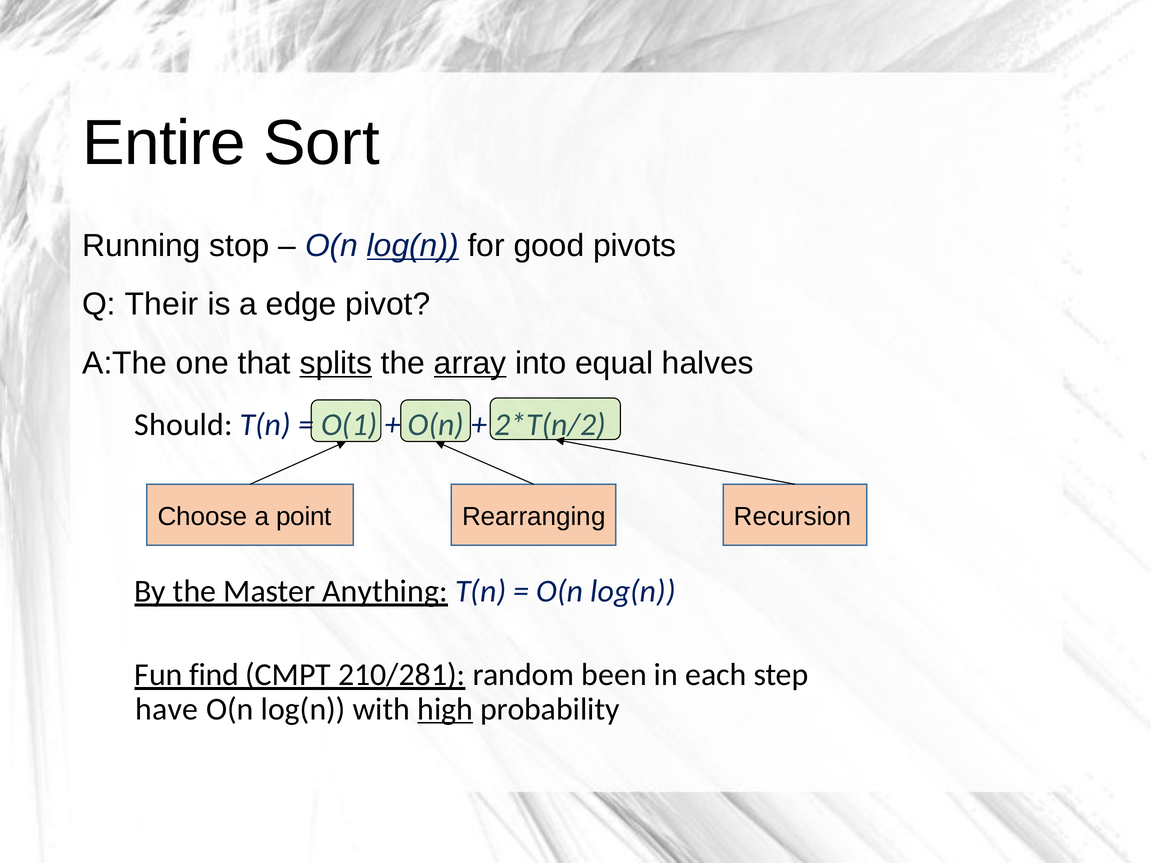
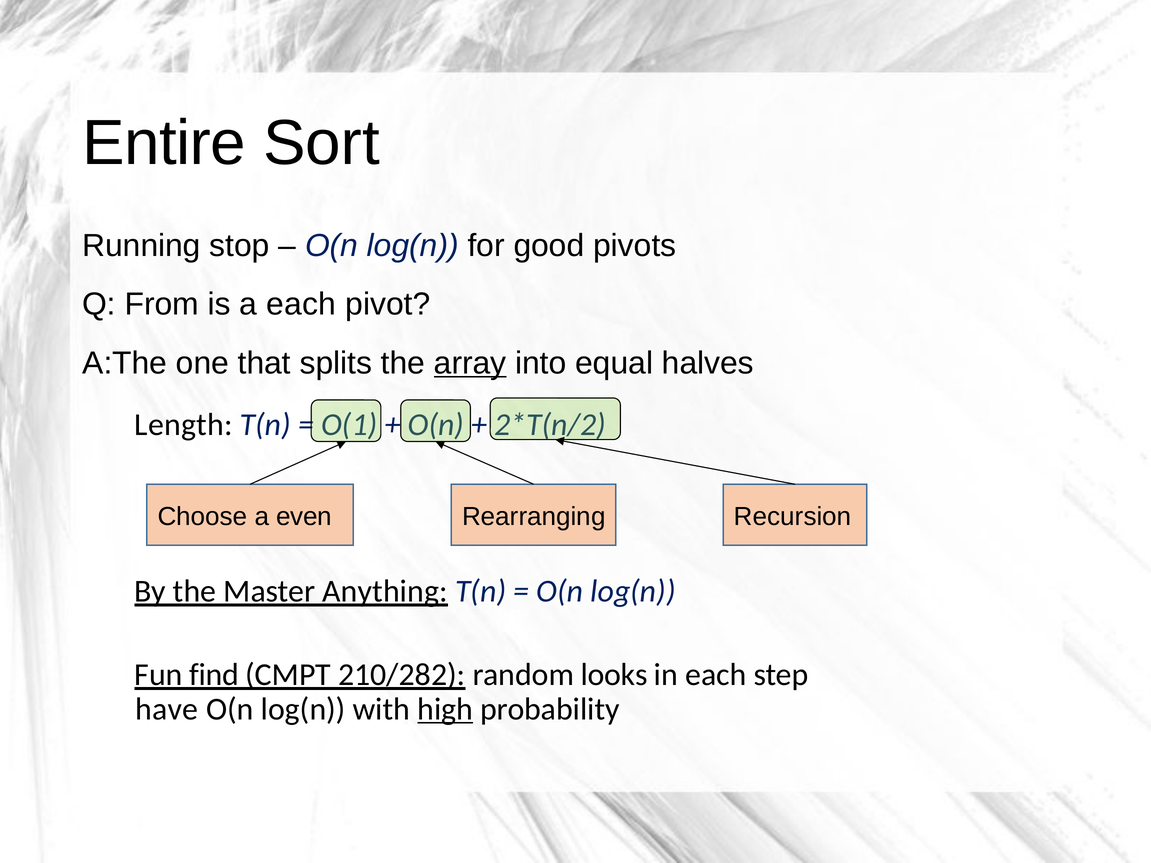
log(n at (413, 246) underline: present -> none
Their: Their -> From
a edge: edge -> each
splits underline: present -> none
Should: Should -> Length
point: point -> even
210/281: 210/281 -> 210/282
been: been -> looks
